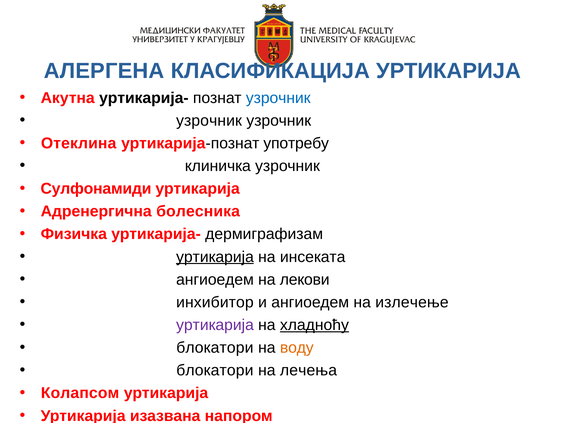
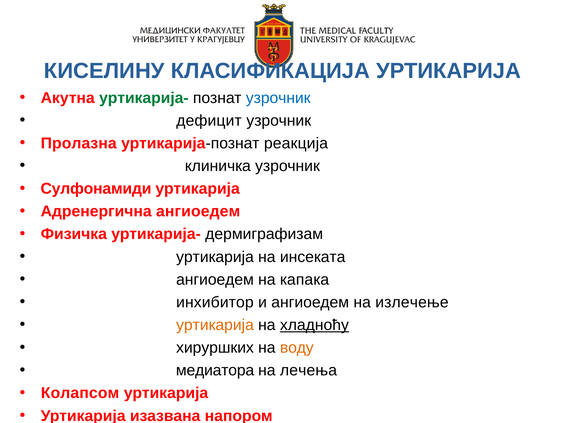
АЛЕРГЕНА: АЛЕРГЕНА -> КИСЕЛИНУ
уртикарија- at (144, 98) colour: black -> green
узрочник at (209, 121): узрочник -> дефицит
Отеклина: Отеклина -> Пролазна
употребу: употребу -> реакција
Адренергична болесника: болесника -> ангиоедем
уртикарија at (215, 257) underline: present -> none
лекови: лекови -> капака
уртикарија at (215, 326) colour: purple -> orange
блокатори at (215, 348): блокатори -> хируршких
блокатори at (215, 371): блокатори -> медиатора
